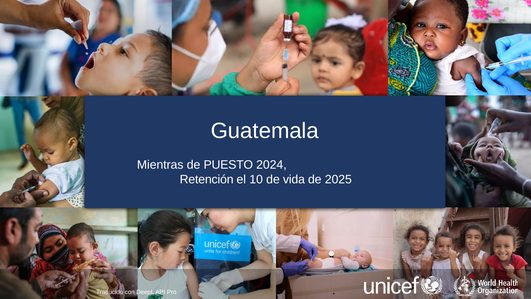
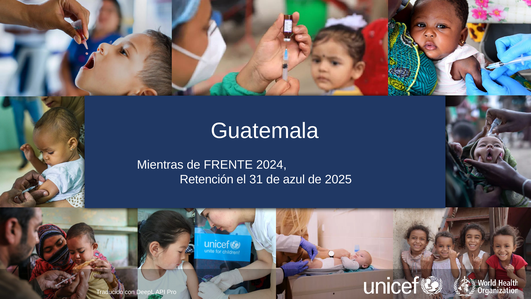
PUESTO: PUESTO -> FRENTE
10: 10 -> 31
vida: vida -> azul
